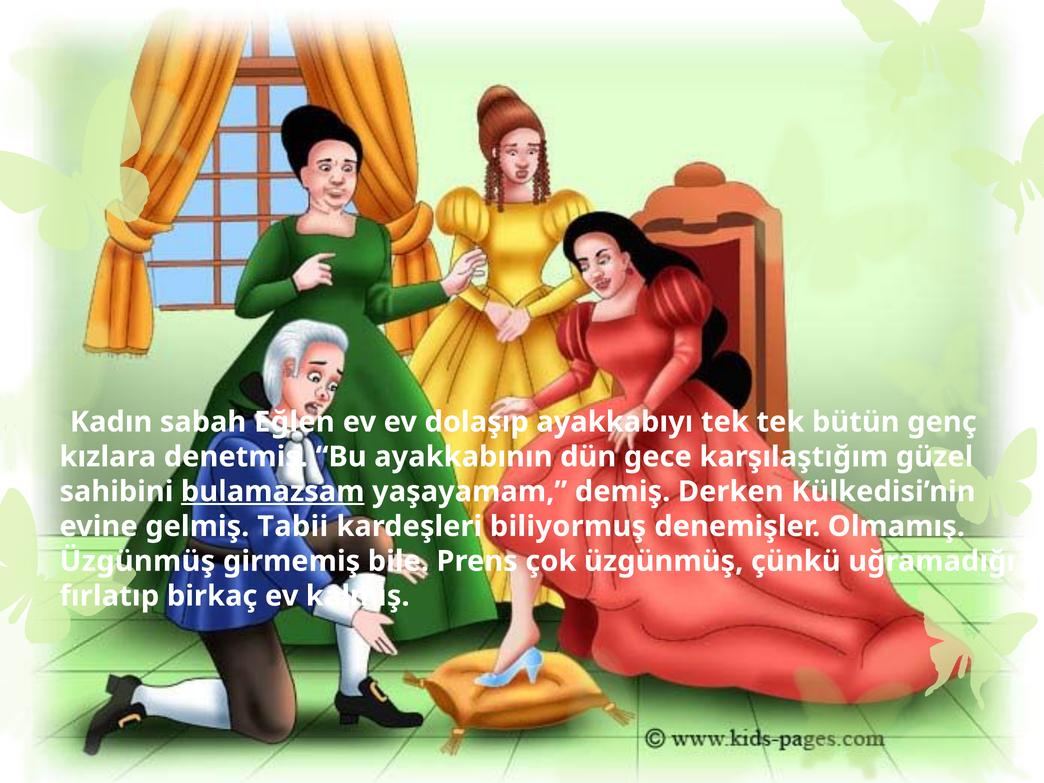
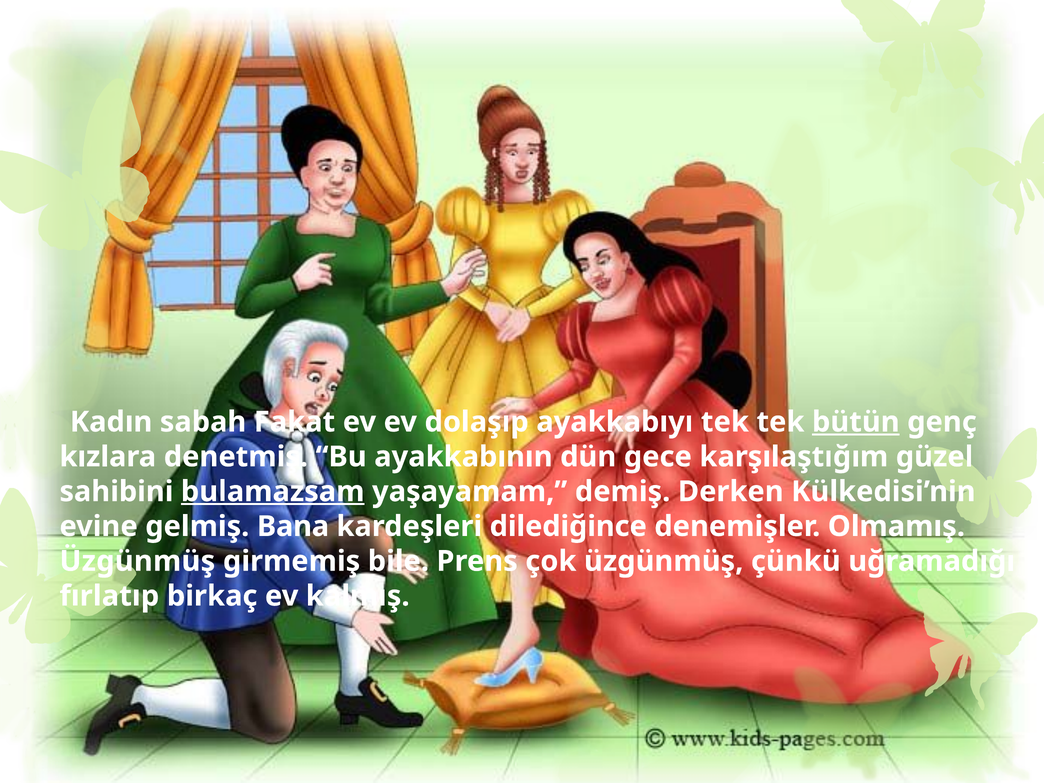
Eğlen: Eğlen -> Fakat
bütün underline: none -> present
Tabii: Tabii -> Bana
biliyormuş: biliyormuş -> dilediğince
